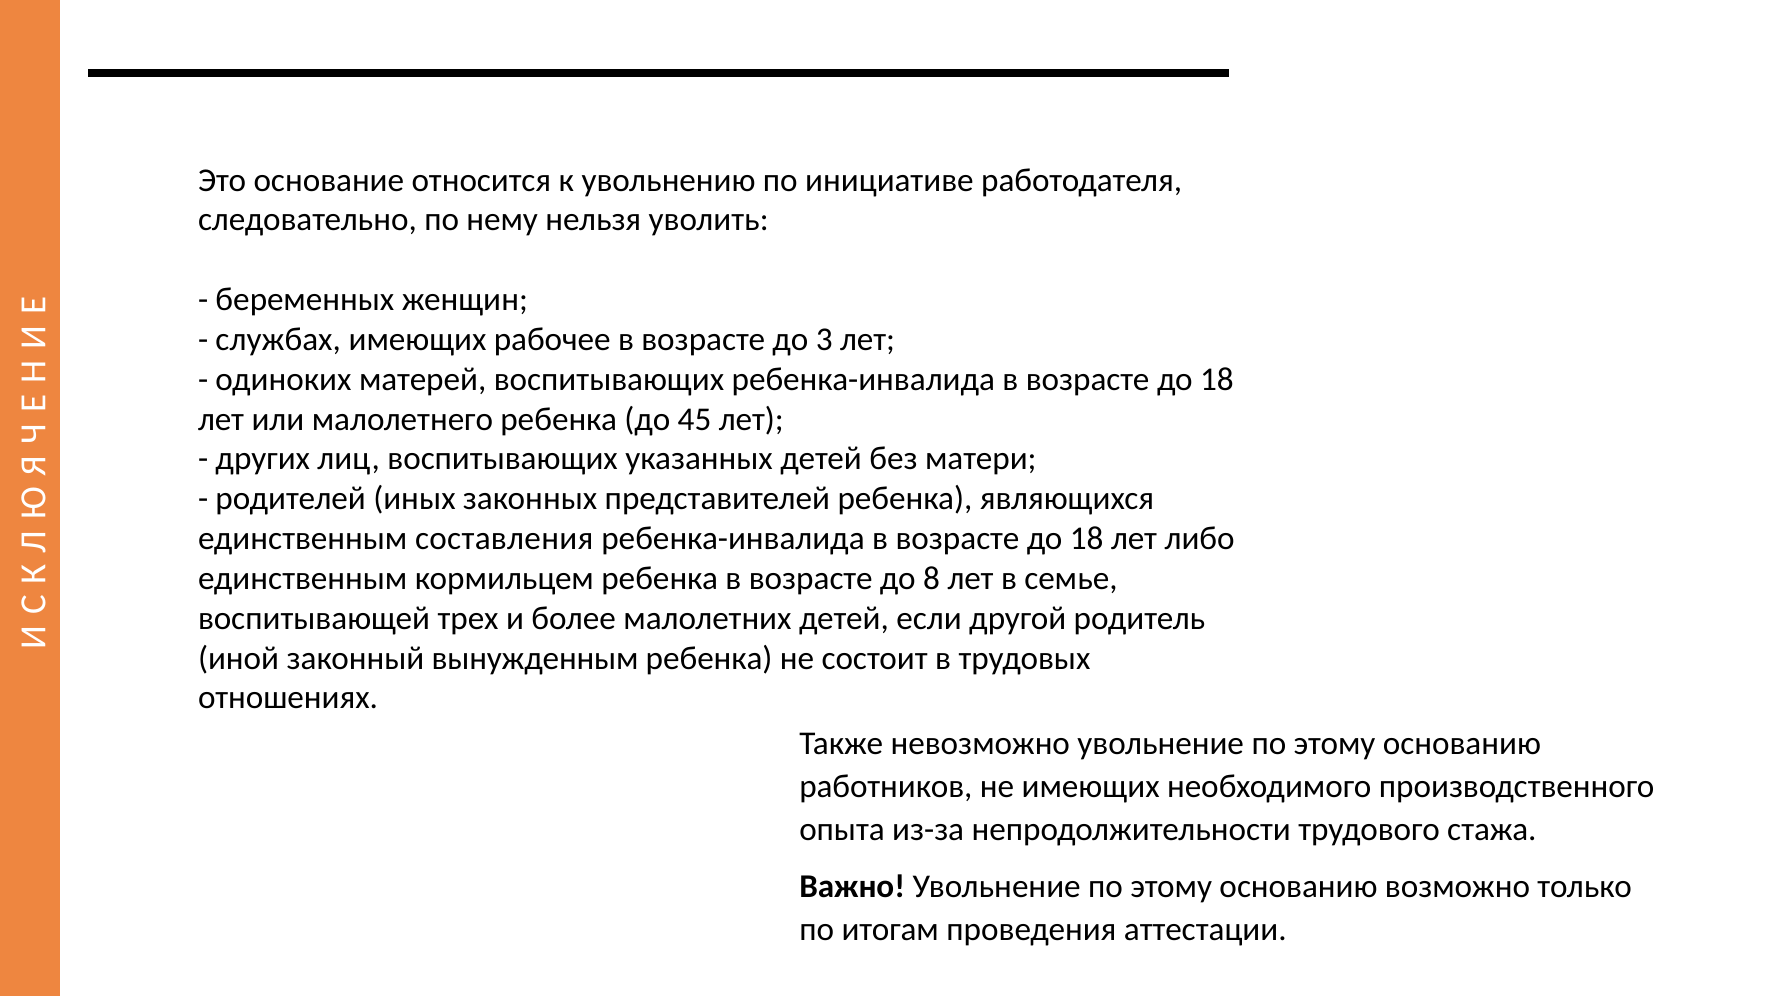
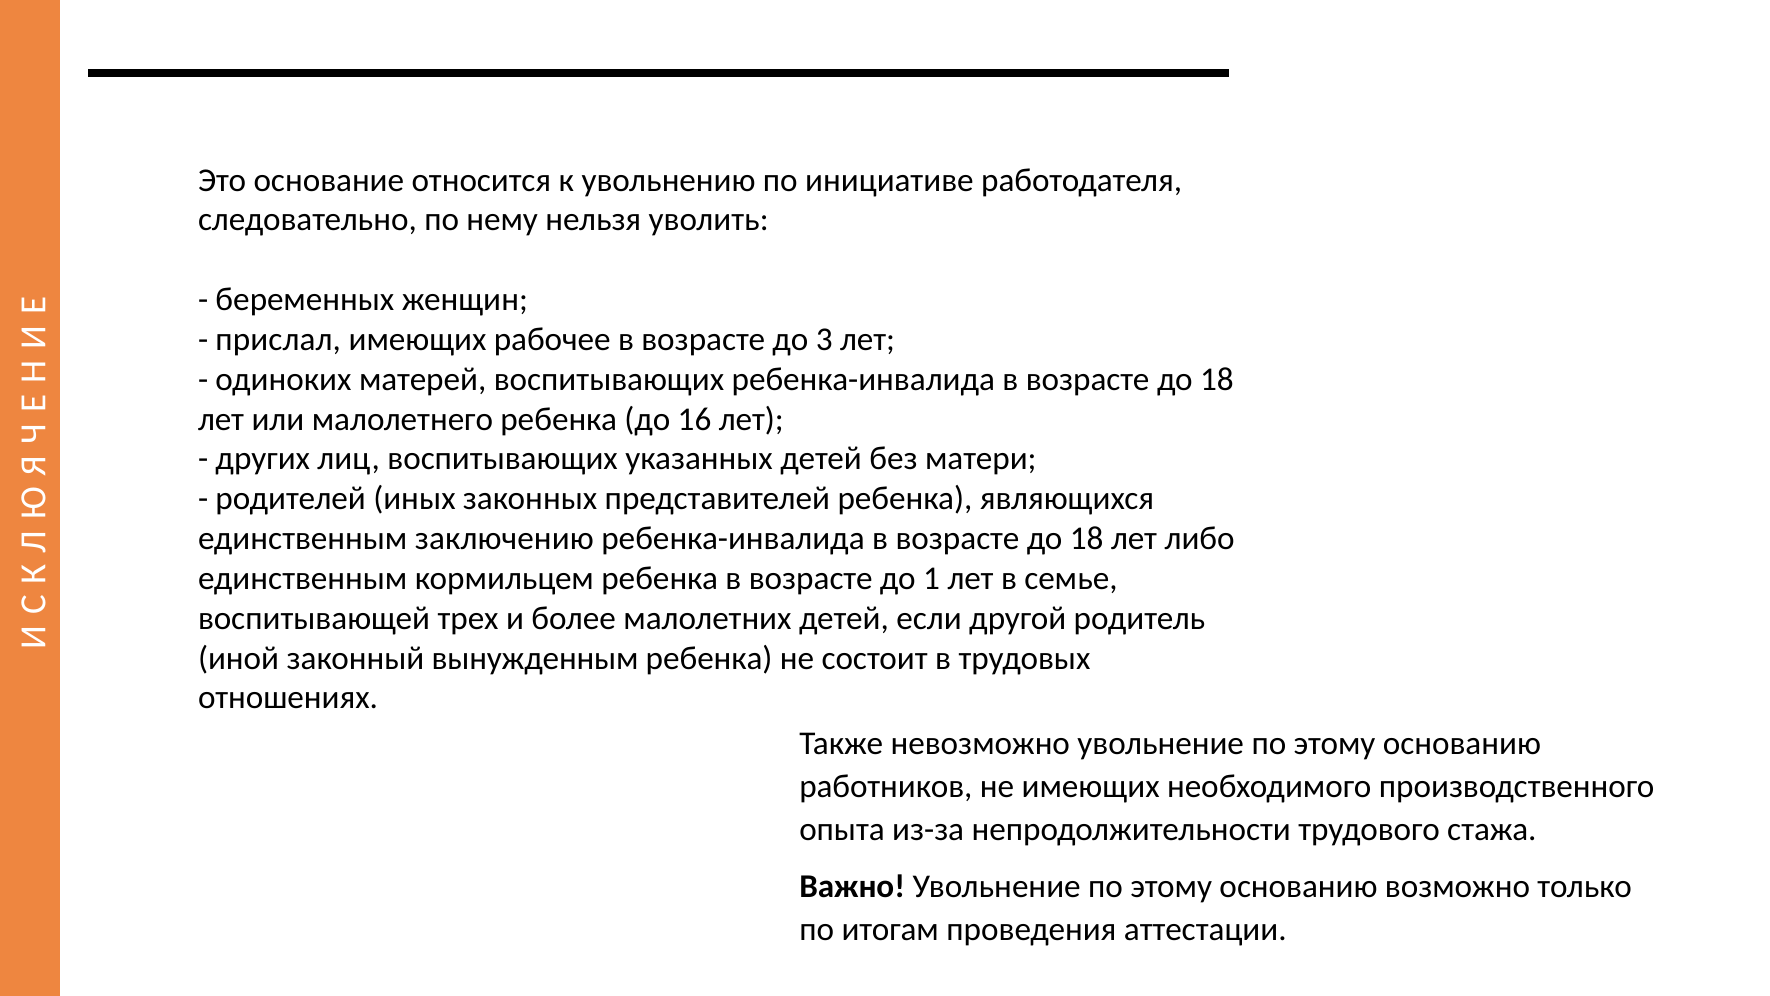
службах: службах -> прислал
45: 45 -> 16
составления: составления -> заключению
8: 8 -> 1
